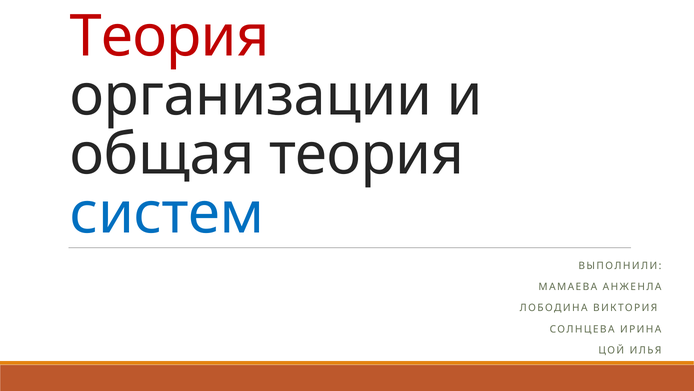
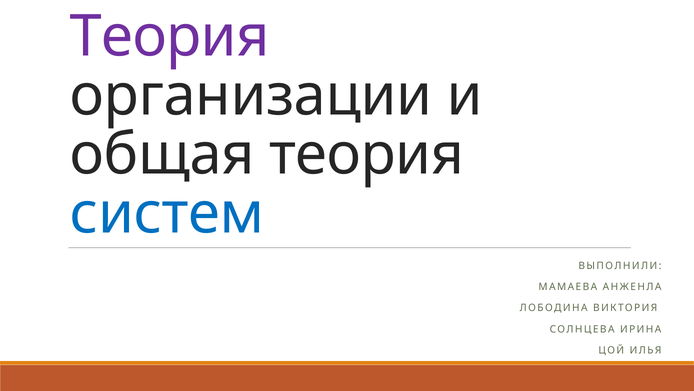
Теория at (170, 37) colour: red -> purple
